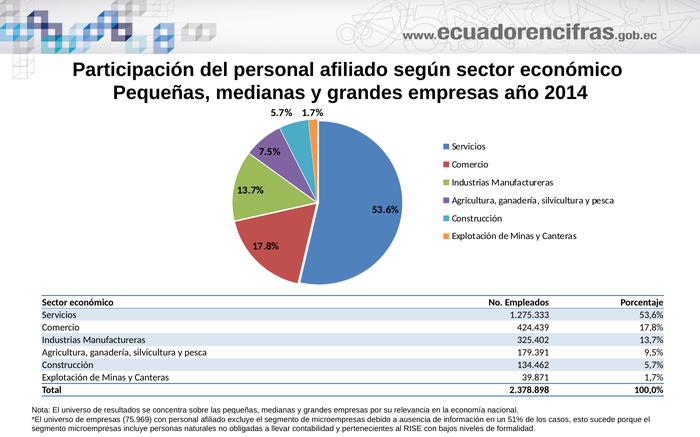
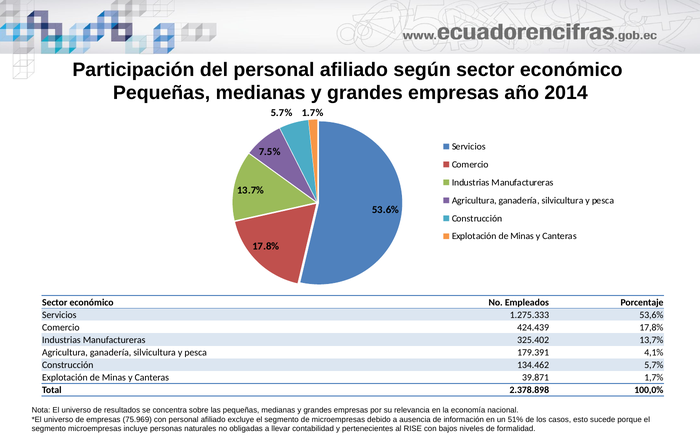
9,5%: 9,5% -> 4,1%
